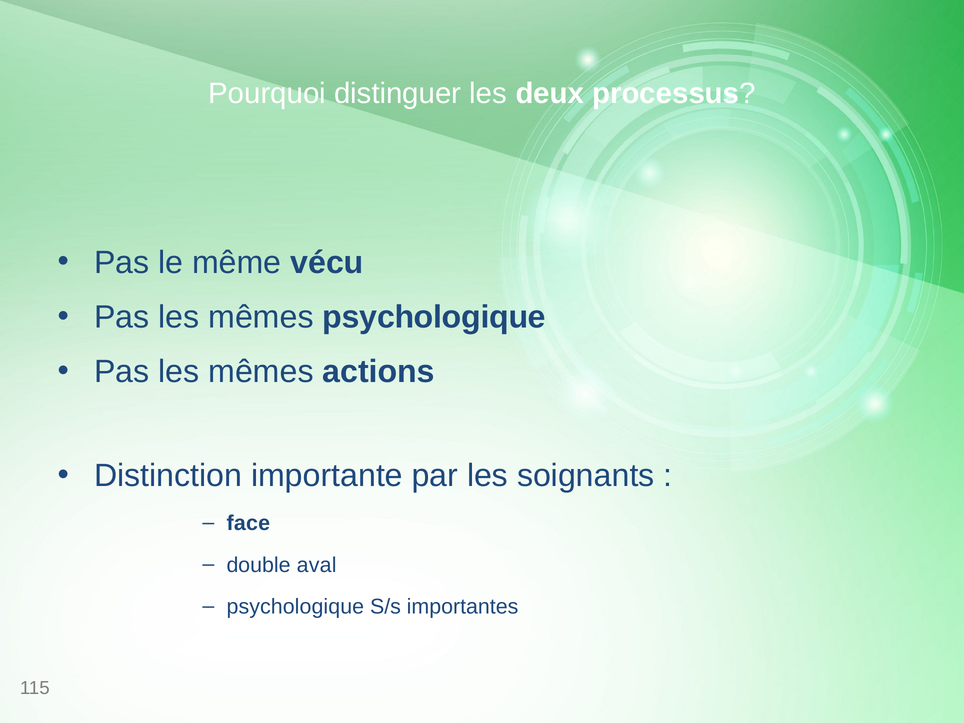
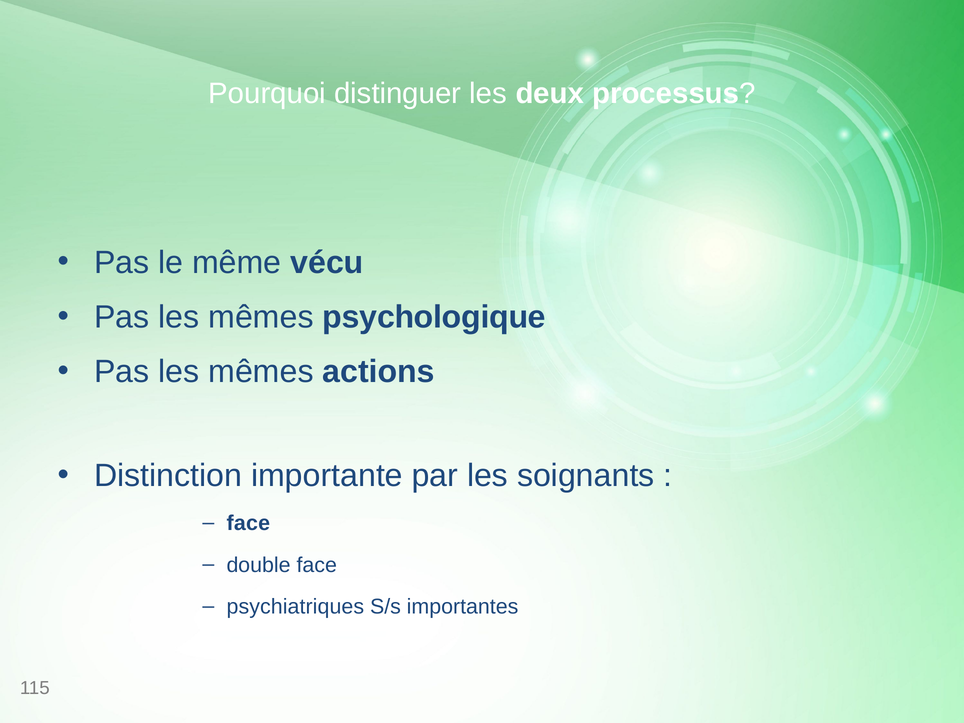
double aval: aval -> face
psychologique at (295, 607): psychologique -> psychiatriques
